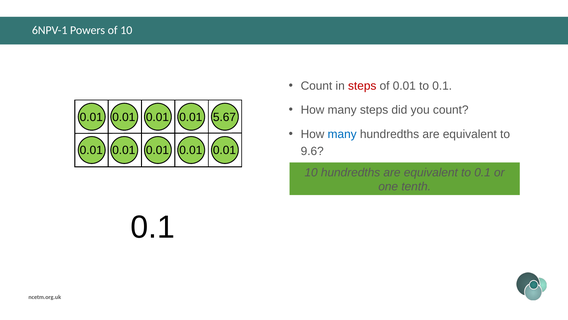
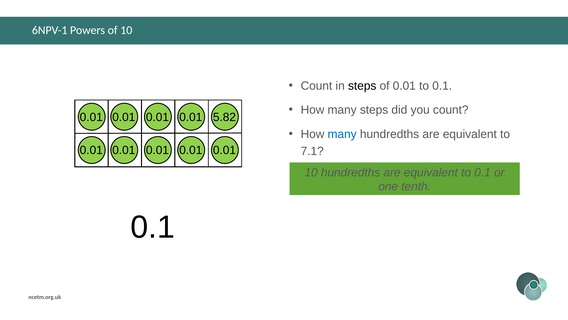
steps at (362, 86) colour: red -> black
5.67: 5.67 -> 5.82
9.6: 9.6 -> 7.1
